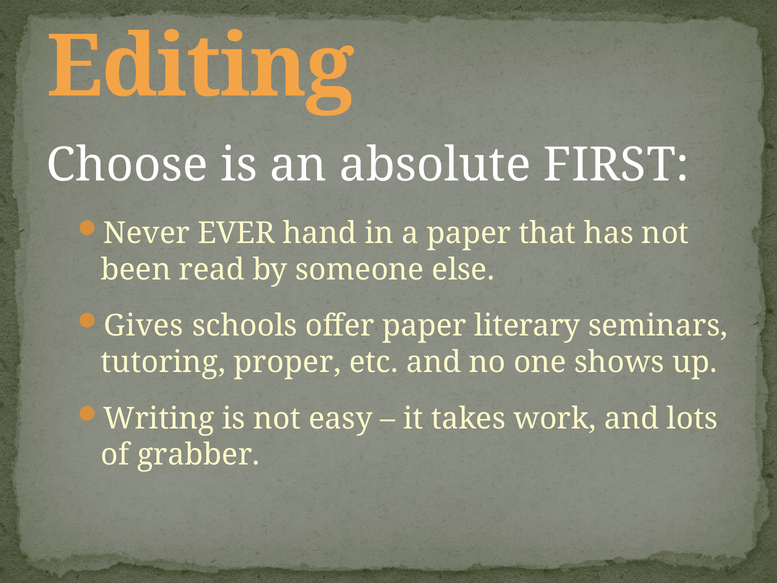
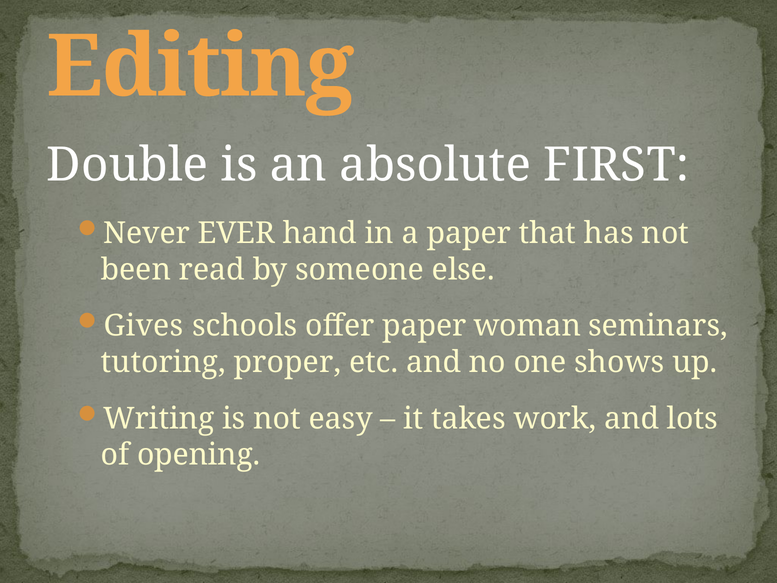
Choose: Choose -> Double
literary: literary -> woman
grabber: grabber -> opening
